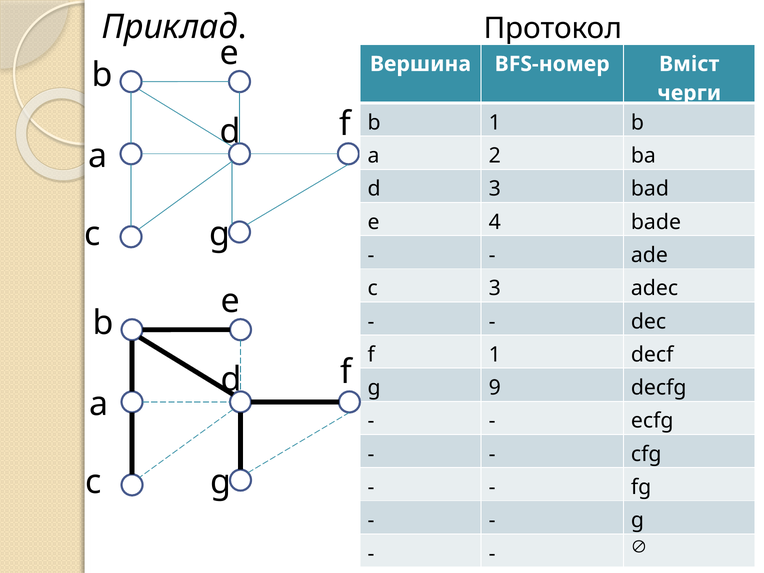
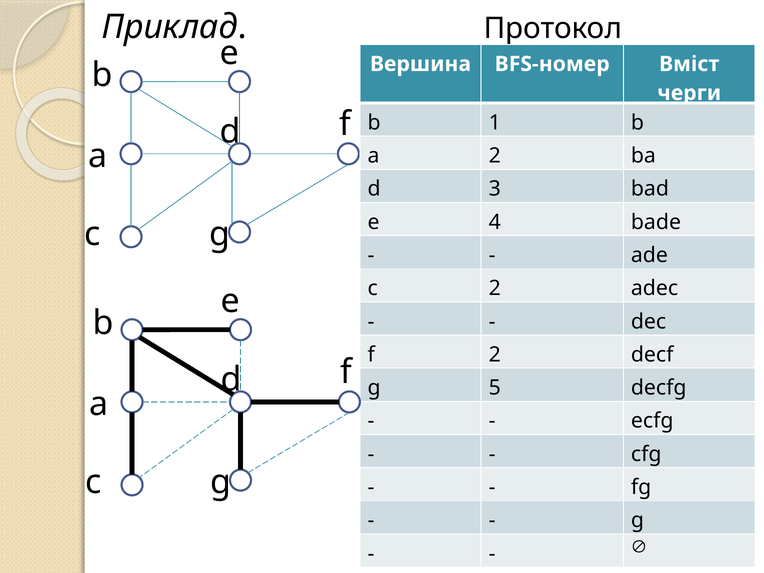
c 3: 3 -> 2
f 1: 1 -> 2
9: 9 -> 5
